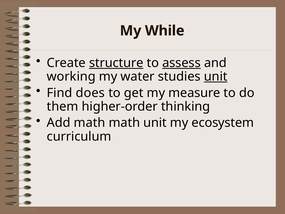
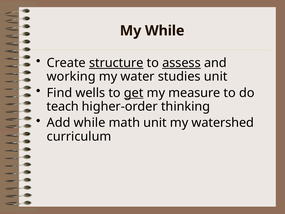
unit at (216, 77) underline: present -> none
does: does -> wells
get underline: none -> present
them: them -> teach
Add math: math -> while
ecosystem: ecosystem -> watershed
